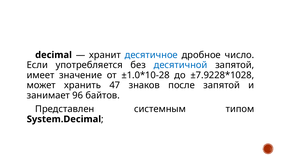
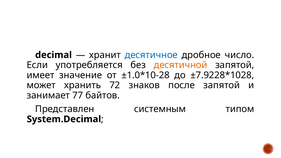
десятичной colour: blue -> orange
47: 47 -> 72
96: 96 -> 77
